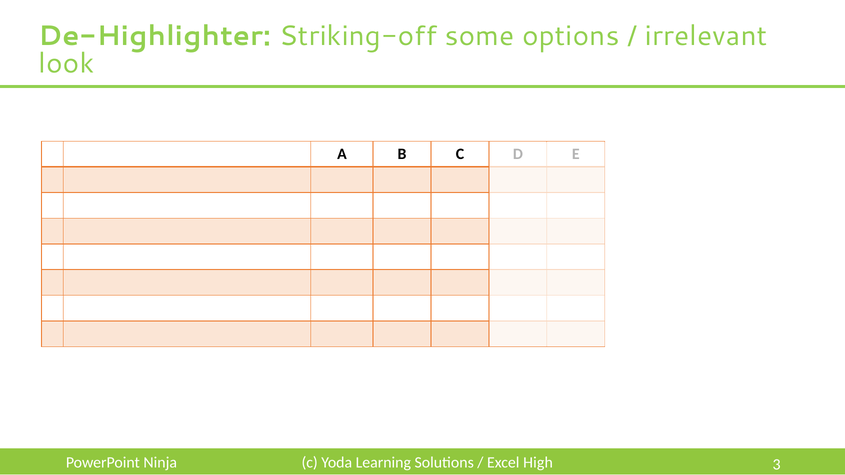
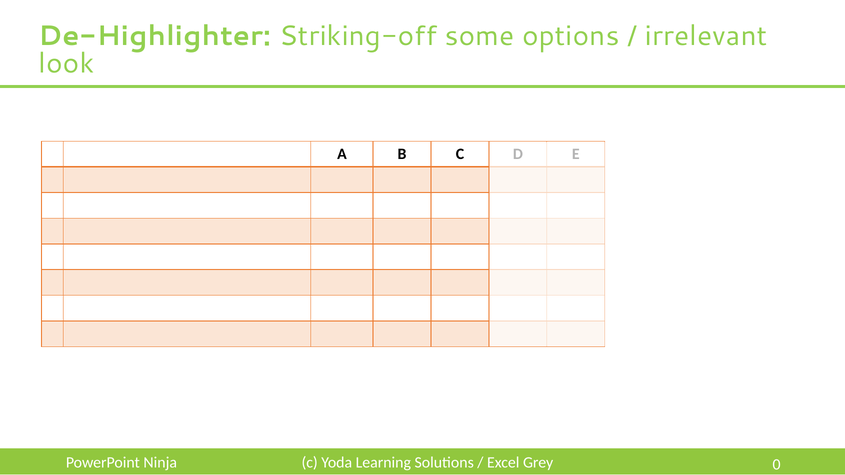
High: High -> Grey
3: 3 -> 0
